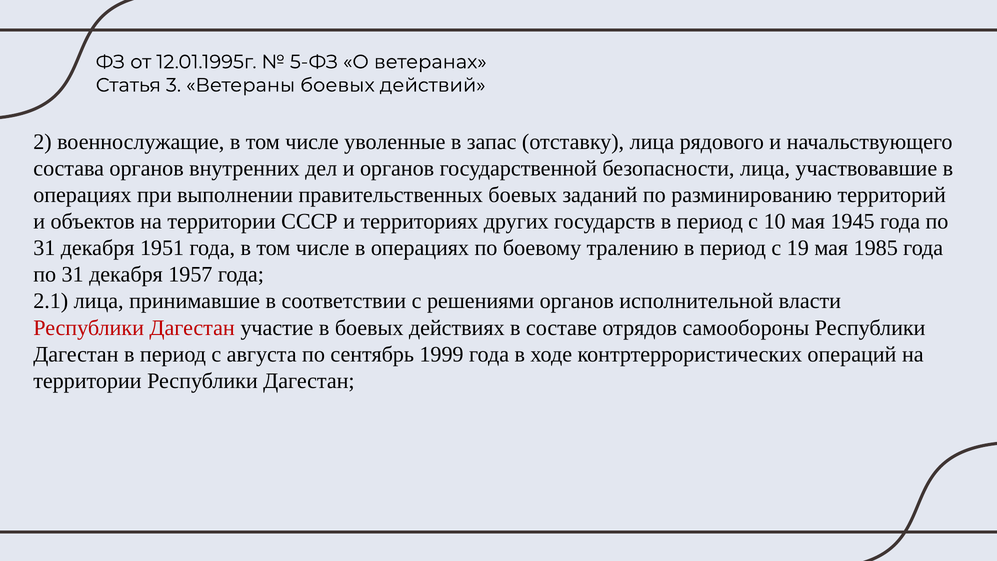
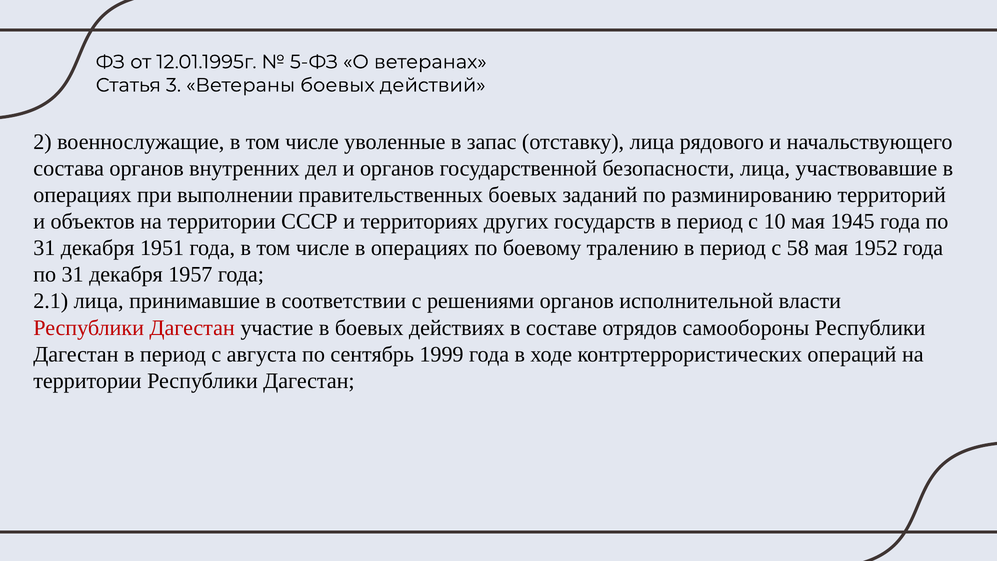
19: 19 -> 58
1985: 1985 -> 1952
